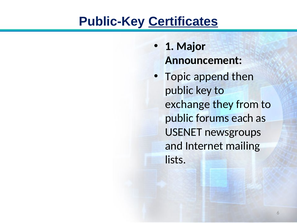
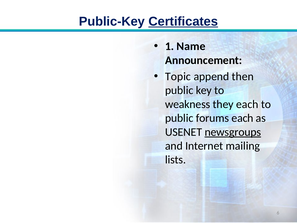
Major: Major -> Name
exchange: exchange -> weakness
they from: from -> each
newsgroups underline: none -> present
